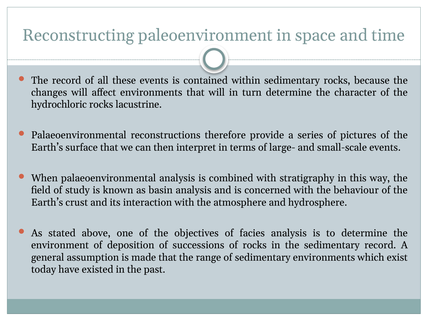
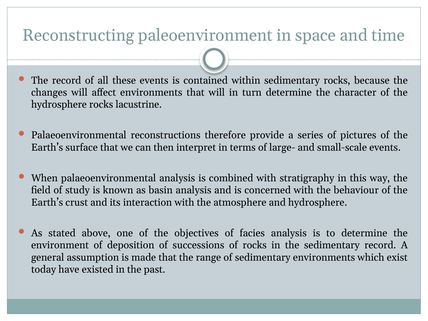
hydrochloric at (59, 105): hydrochloric -> hydrosphere
